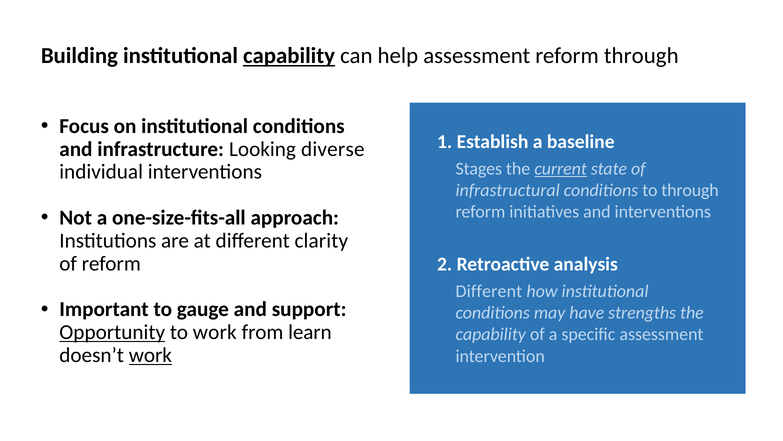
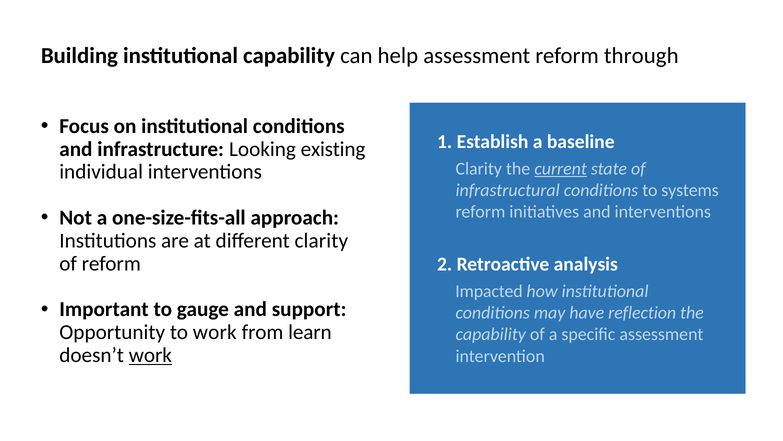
capability at (289, 56) underline: present -> none
diverse: diverse -> existing
Stages at (479, 169): Stages -> Clarity
to through: through -> systems
Different at (489, 291): Different -> Impacted
strengths: strengths -> reflection
Opportunity underline: present -> none
